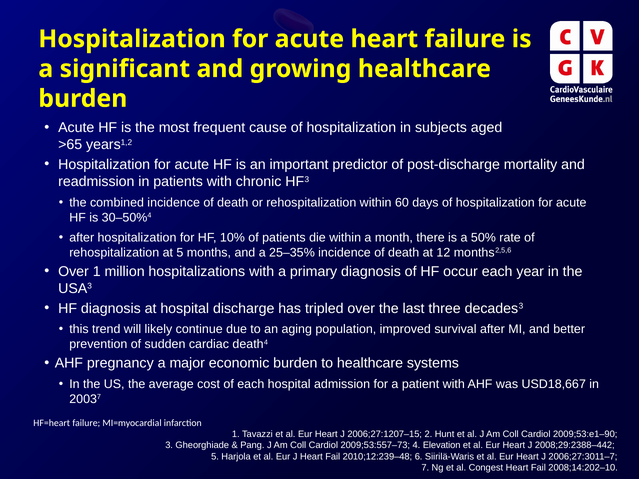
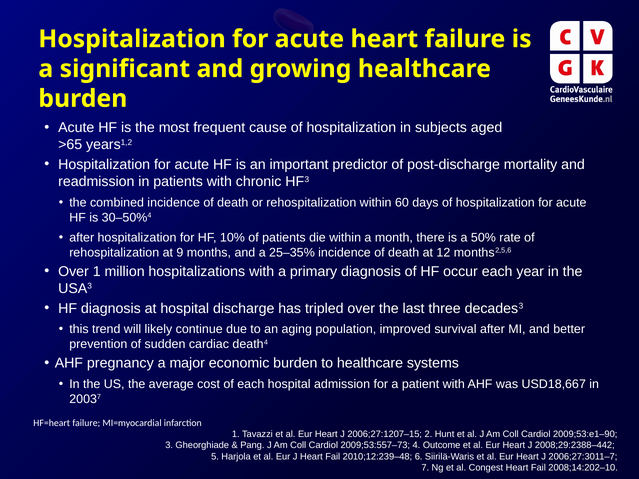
at 5: 5 -> 9
Elevation: Elevation -> Outcome
